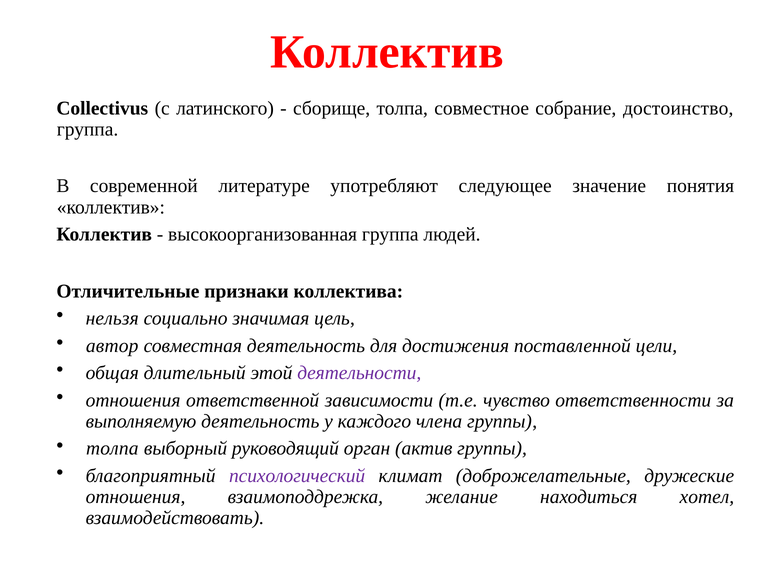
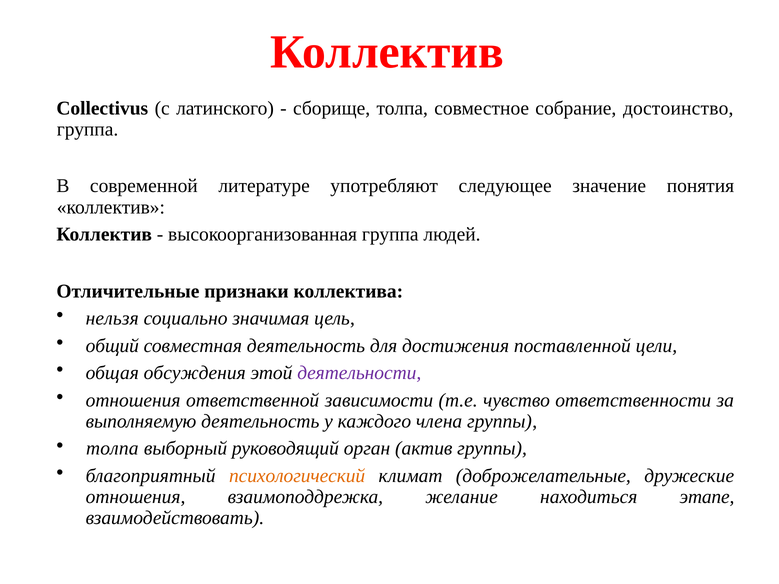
автор: автор -> общий
длительный: длительный -> обсуждения
психологический colour: purple -> orange
хотел: хотел -> этапе
